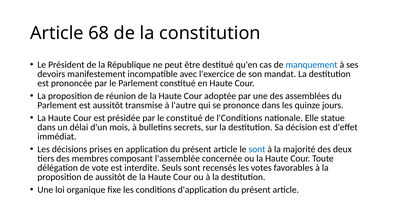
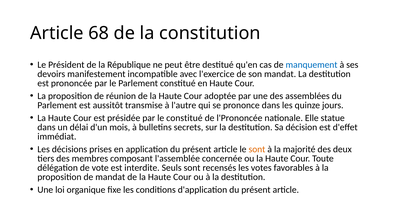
l'Conditions: l'Conditions -> l'Prononcée
sont at (257, 149) colour: blue -> orange
de aussitôt: aussitôt -> mandat
